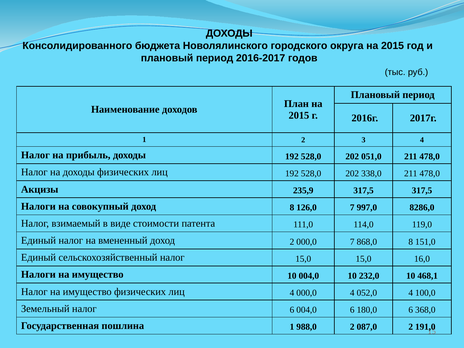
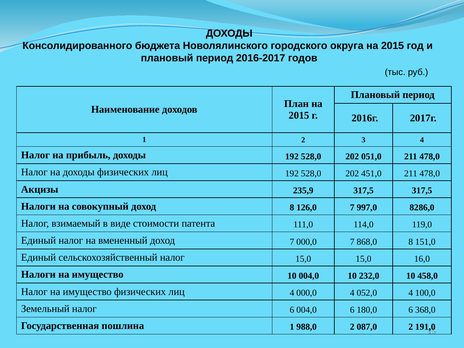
338,0: 338,0 -> 451,0
доход 2: 2 -> 7
468,1: 468,1 -> 458,0
